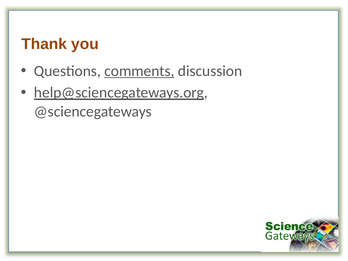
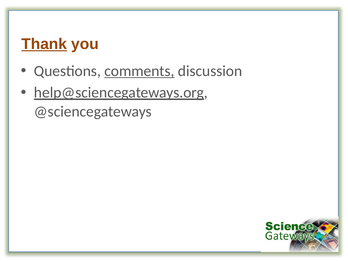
Thank underline: none -> present
